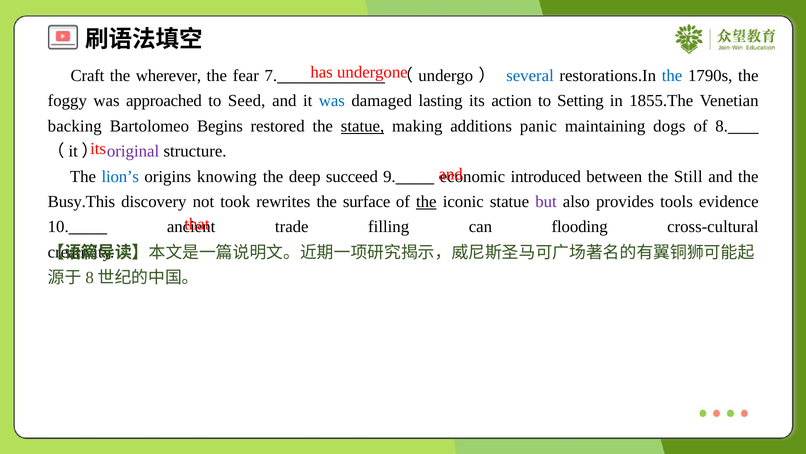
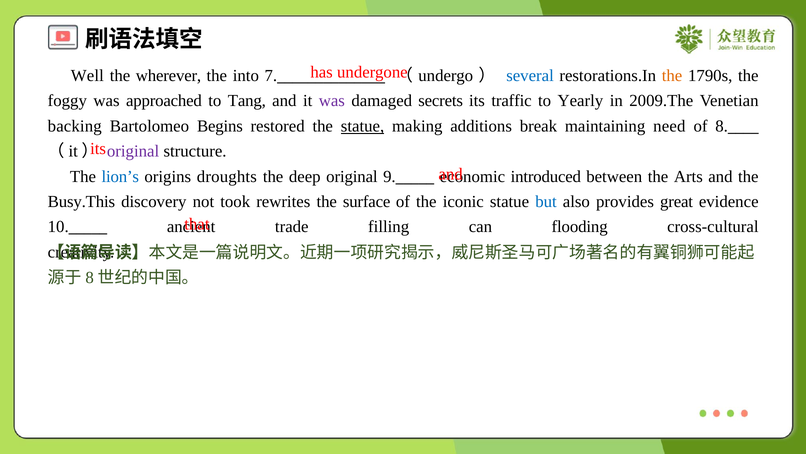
Craft: Craft -> Well
fear: fear -> into
the at (672, 76) colour: blue -> orange
Seed: Seed -> Tang
was at (332, 101) colour: blue -> purple
lasting: lasting -> secrets
action: action -> traffic
Setting: Setting -> Yearly
1855.The: 1855.The -> 2009.The
panic: panic -> break
dogs: dogs -> need
knowing: knowing -> droughts
deep succeed: succeed -> original
Still: Still -> Arts
the at (426, 201) underline: present -> none
but colour: purple -> blue
tools: tools -> great
